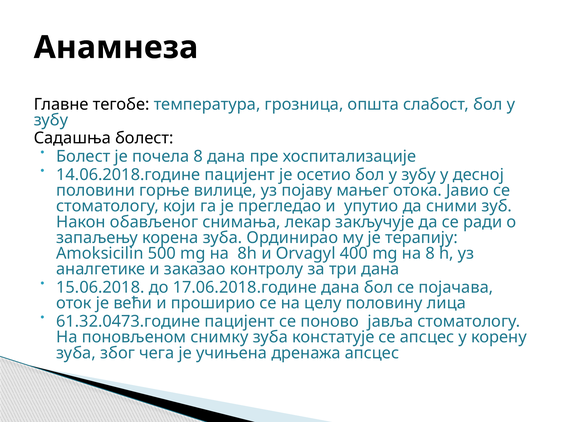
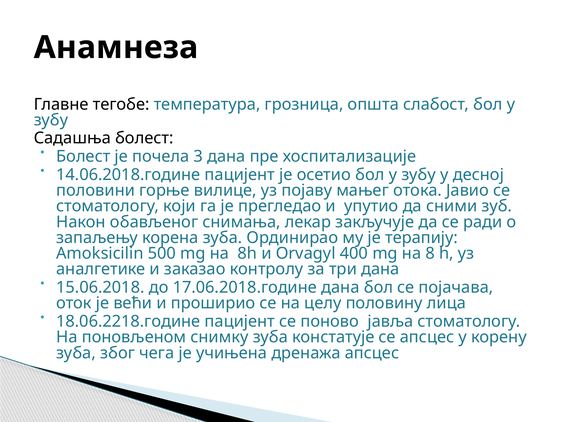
почела 8: 8 -> 3
61.32.0473.године: 61.32.0473.године -> 18.06.2218.године
